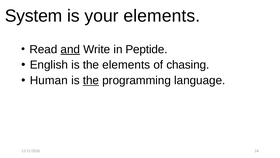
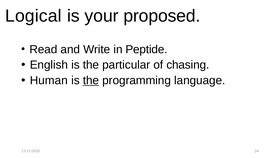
System: System -> Logical
your elements: elements -> proposed
and underline: present -> none
the elements: elements -> particular
